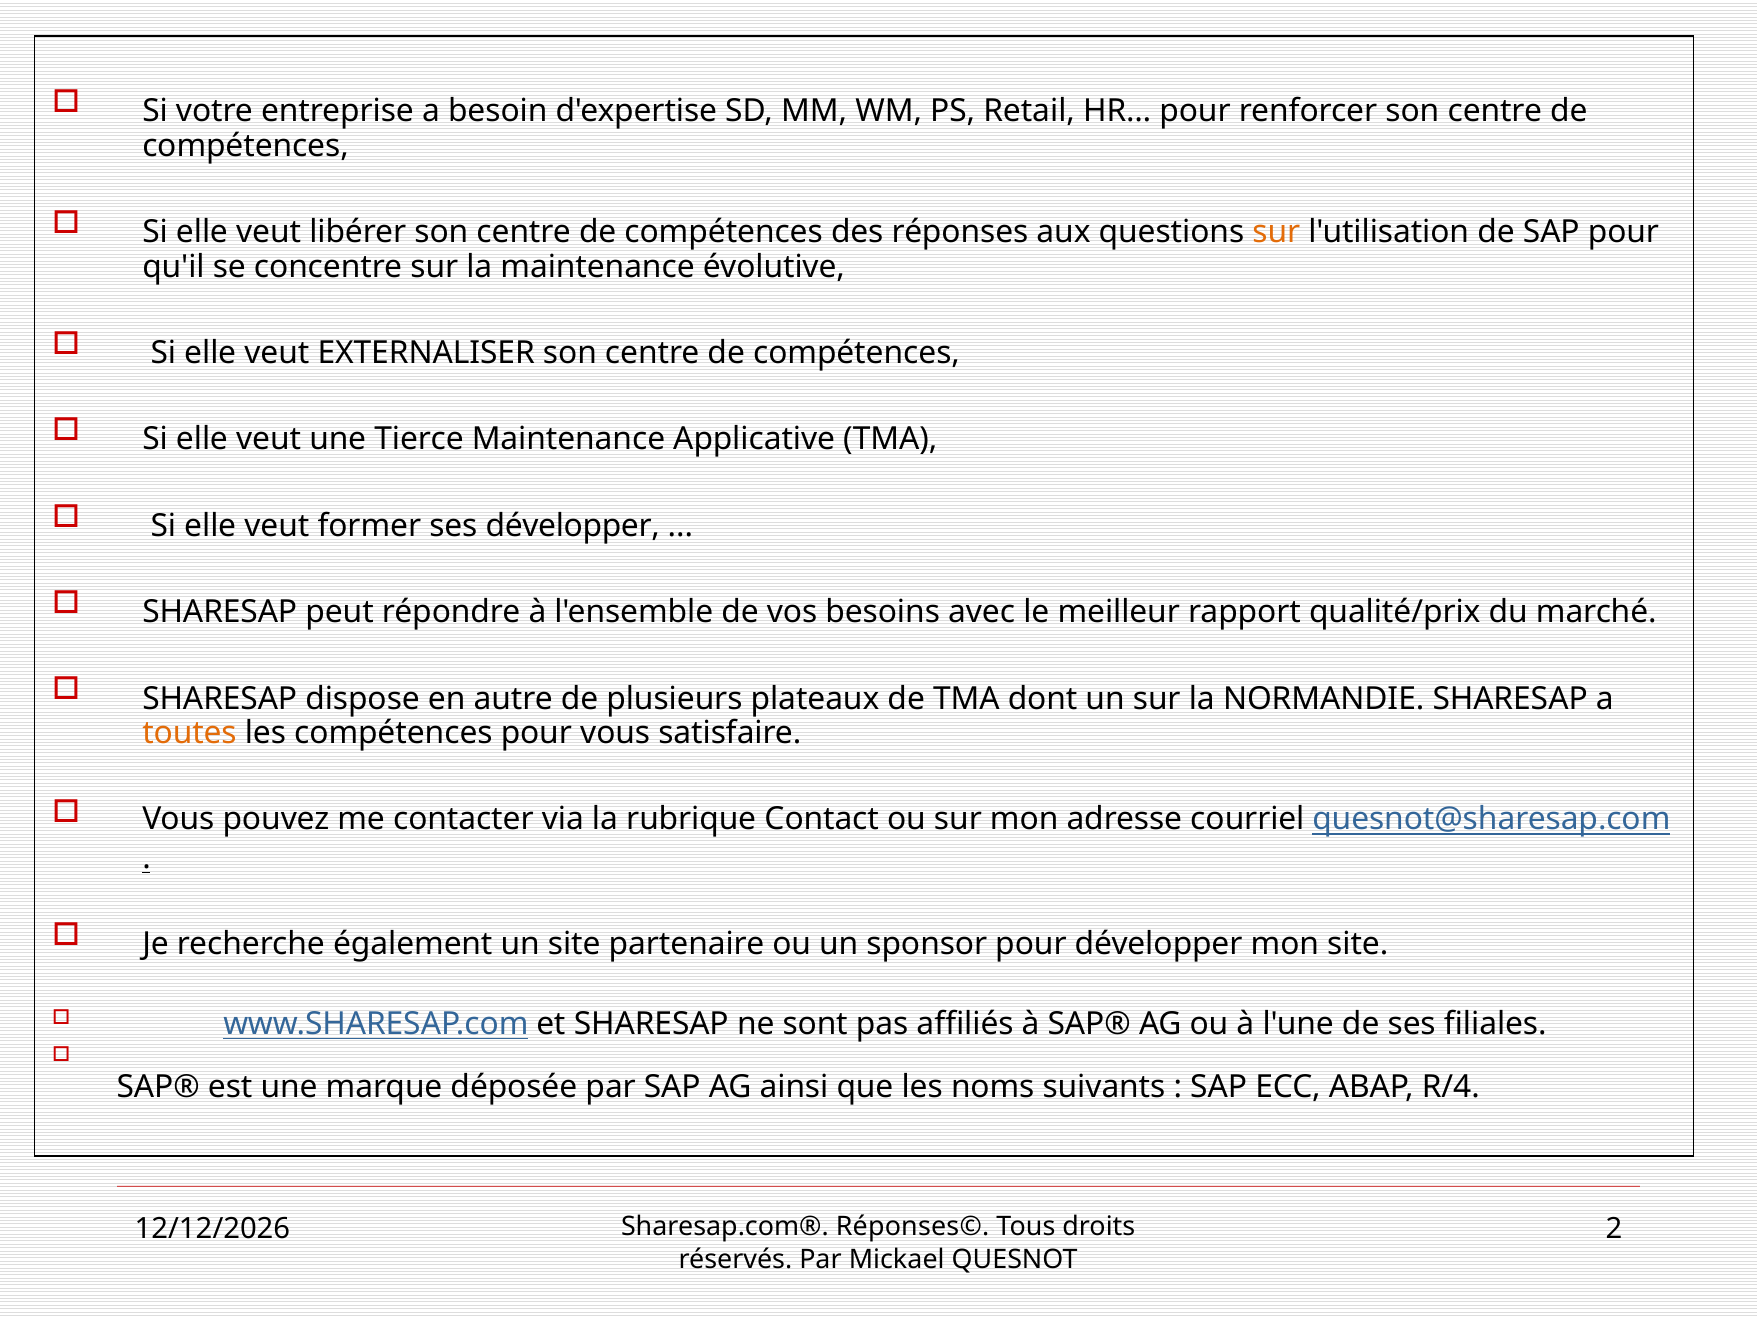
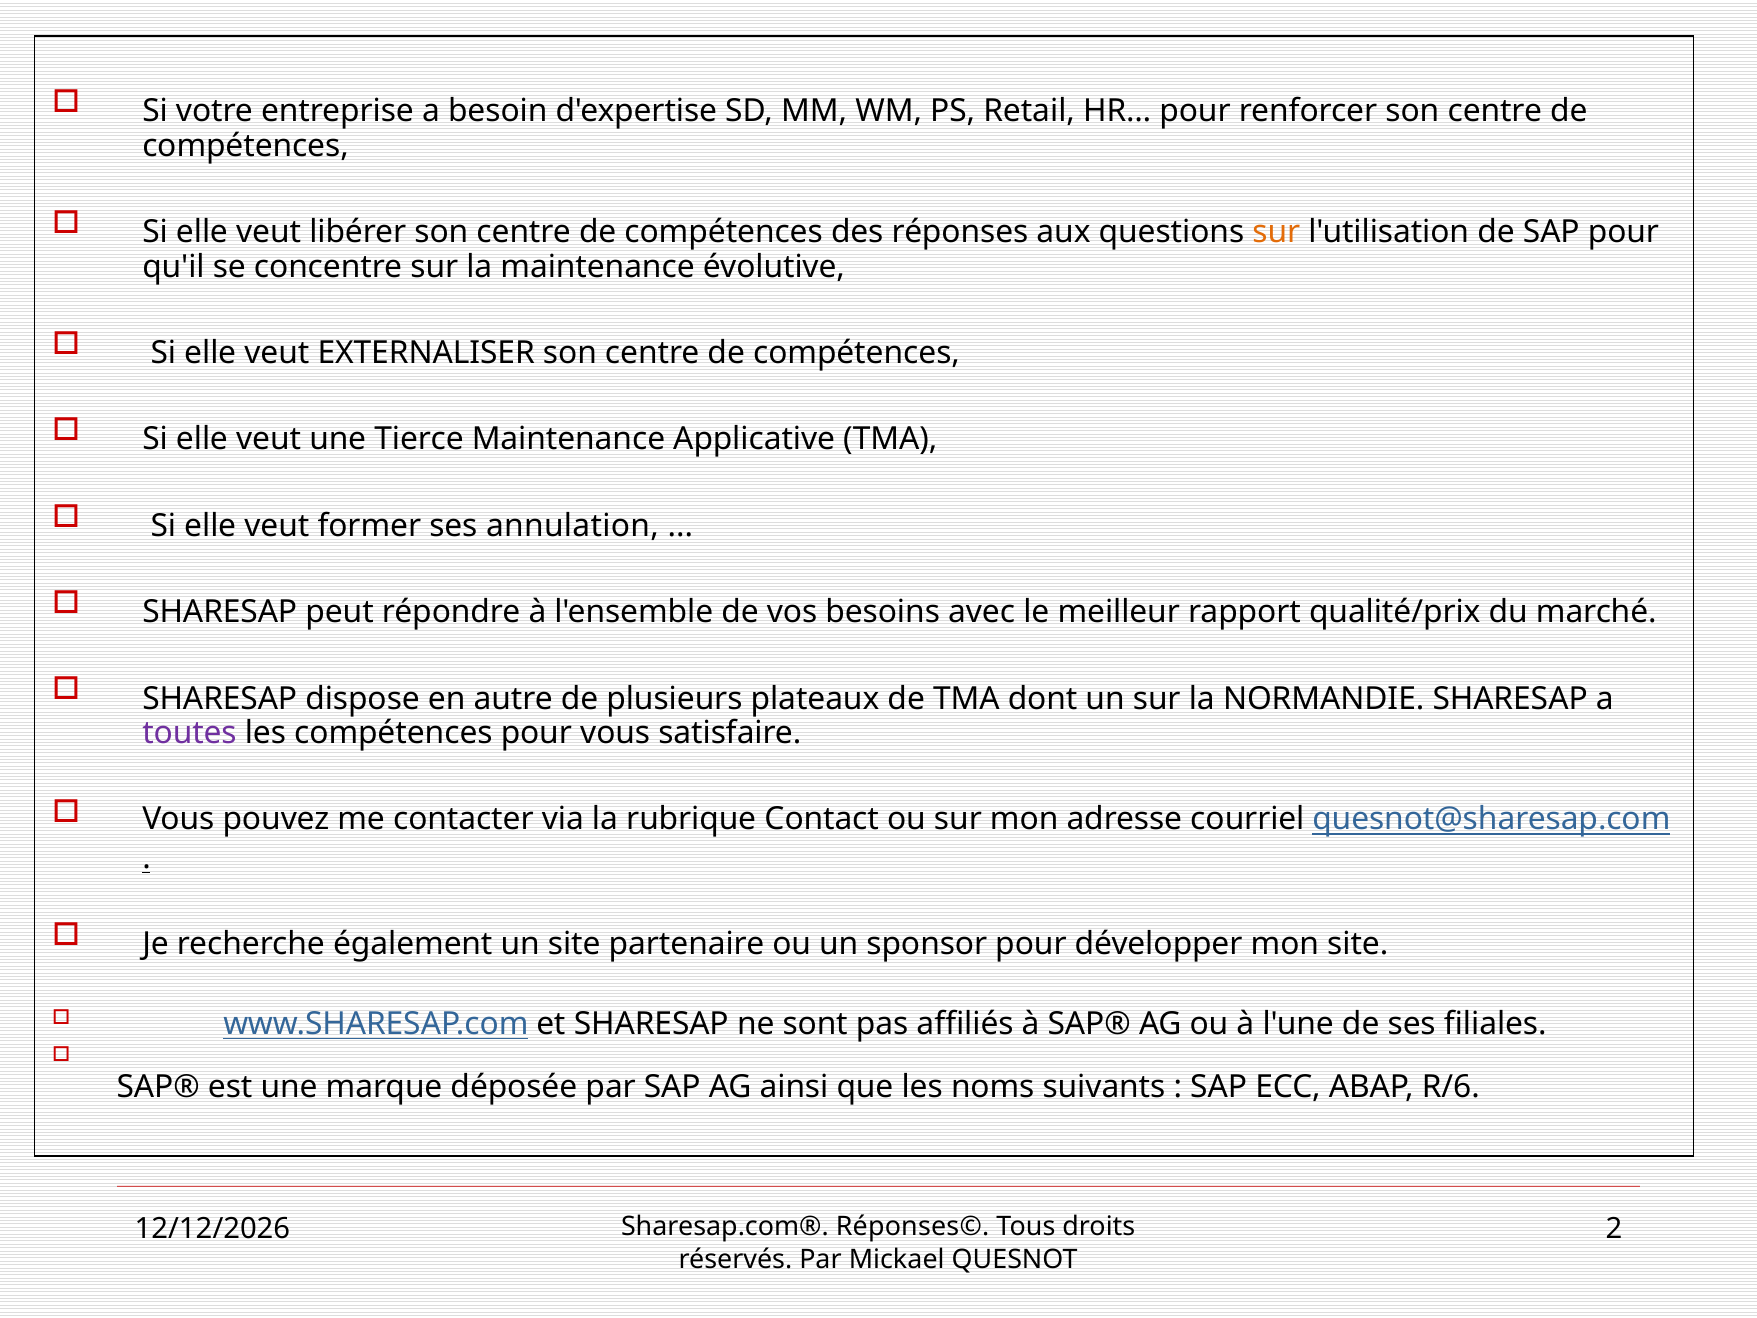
ses développer: développer -> annulation
toutes colour: orange -> purple
R/4: R/4 -> R/6
